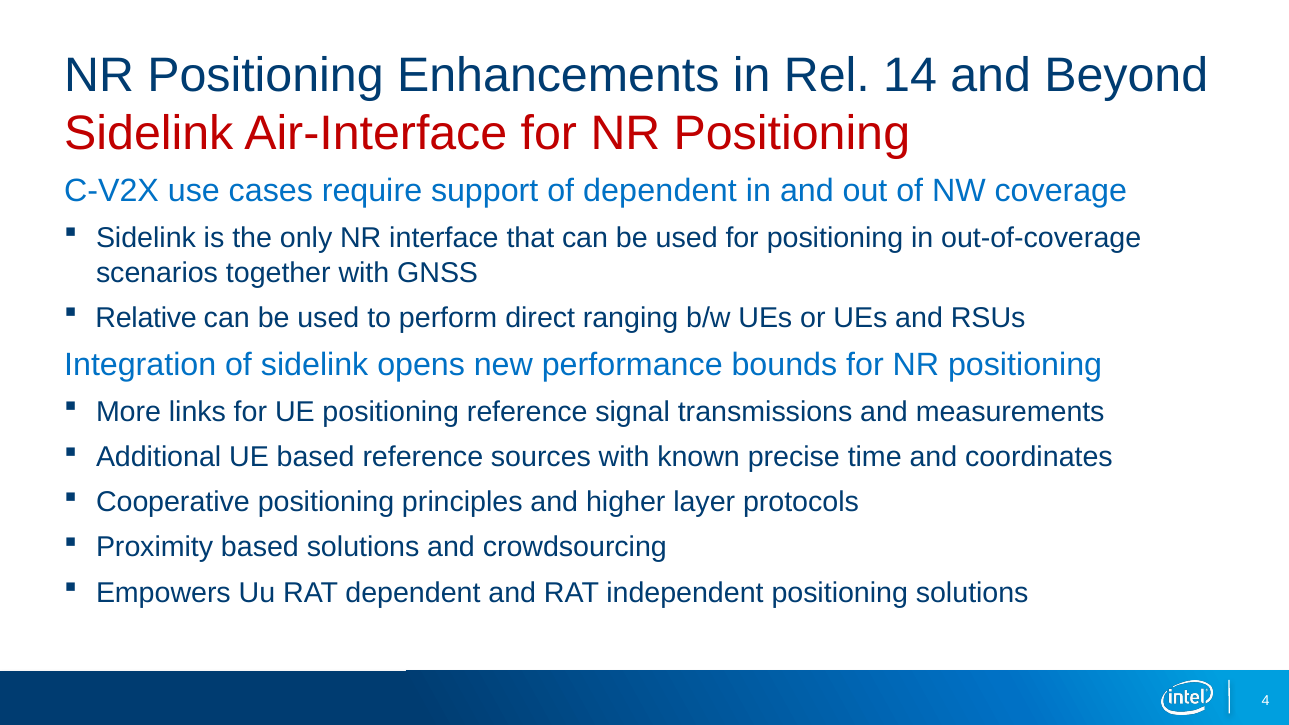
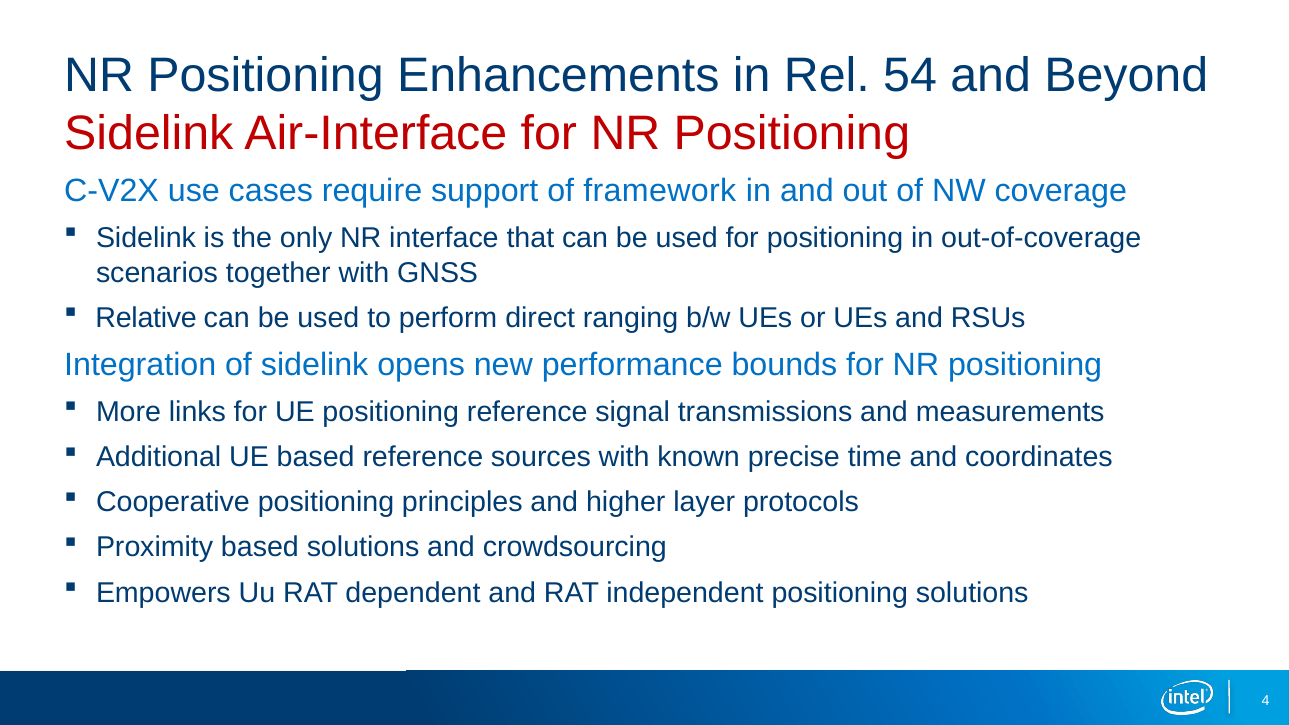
14: 14 -> 54
of dependent: dependent -> framework
